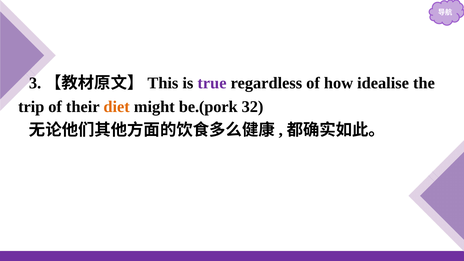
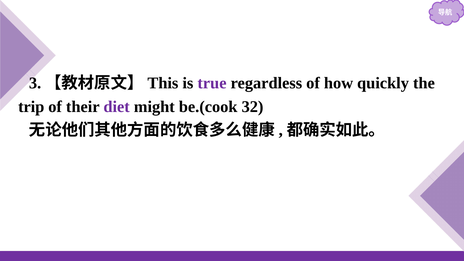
idealise: idealise -> quickly
diet colour: orange -> purple
be.(pork: be.(pork -> be.(cook
